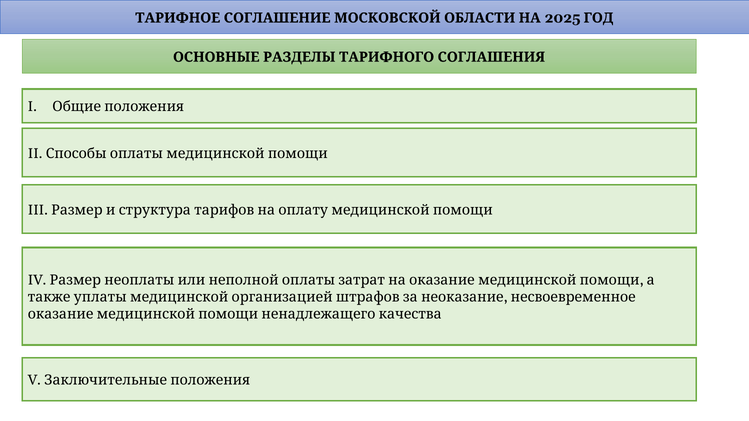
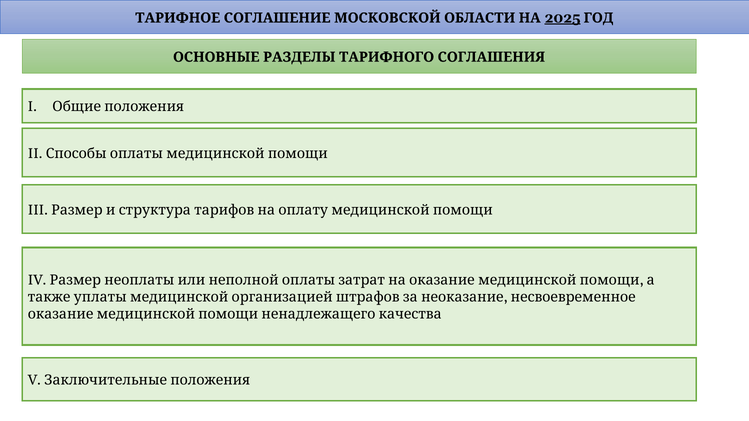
2025 underline: none -> present
